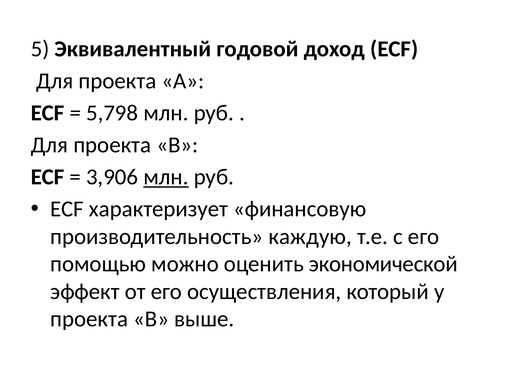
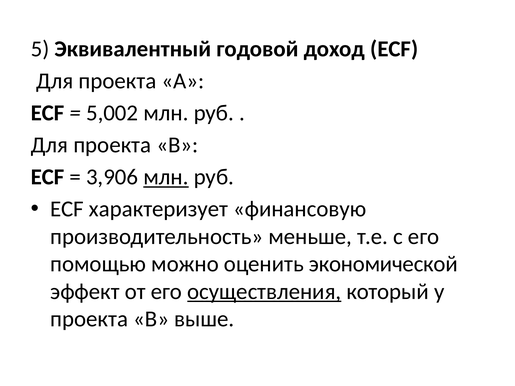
5,798: 5,798 -> 5,002
каждую: каждую -> меньше
осуществления underline: none -> present
